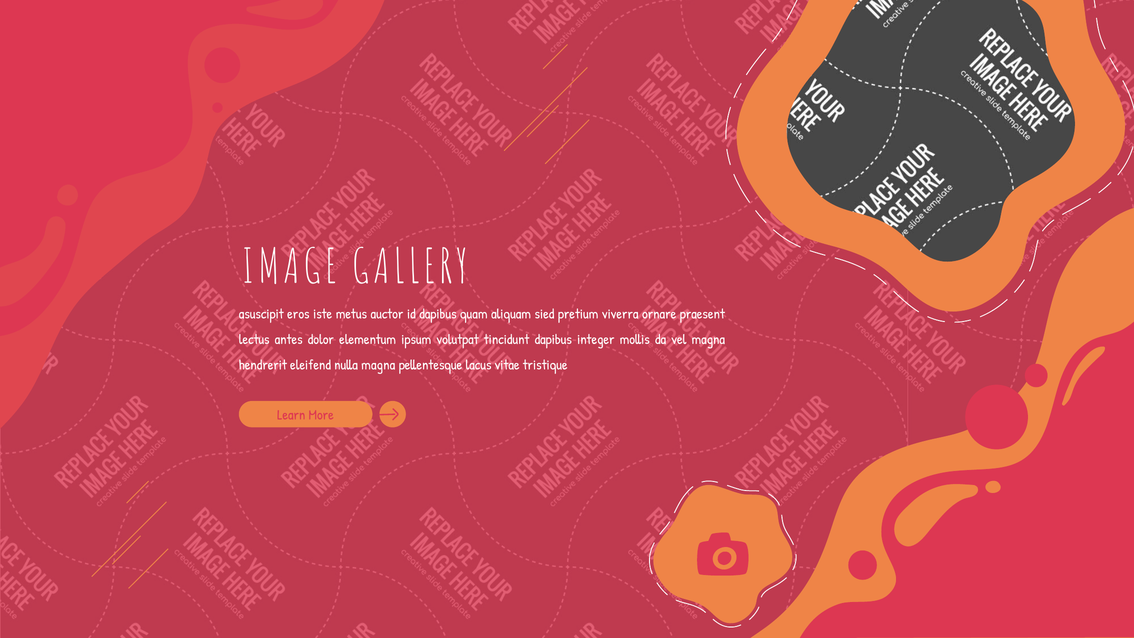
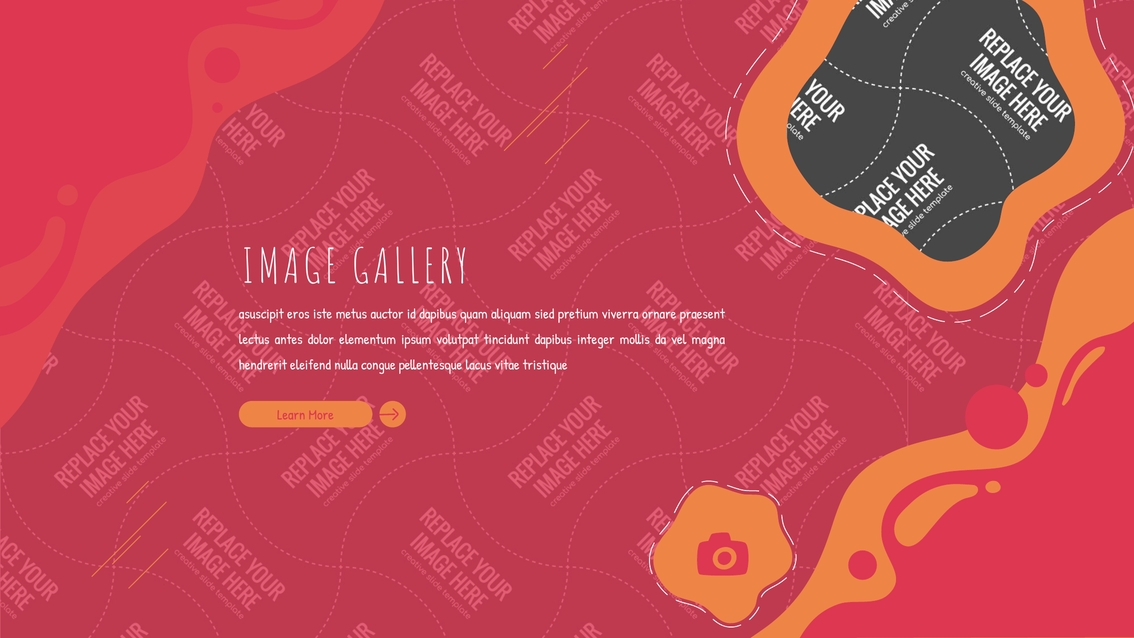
nulla magna: magna -> congue
